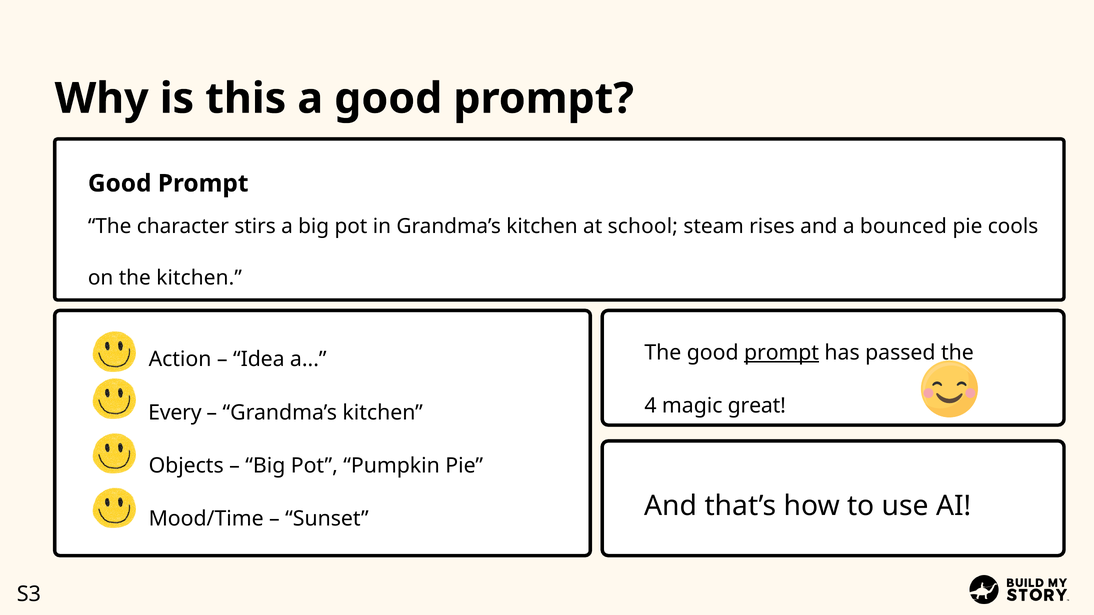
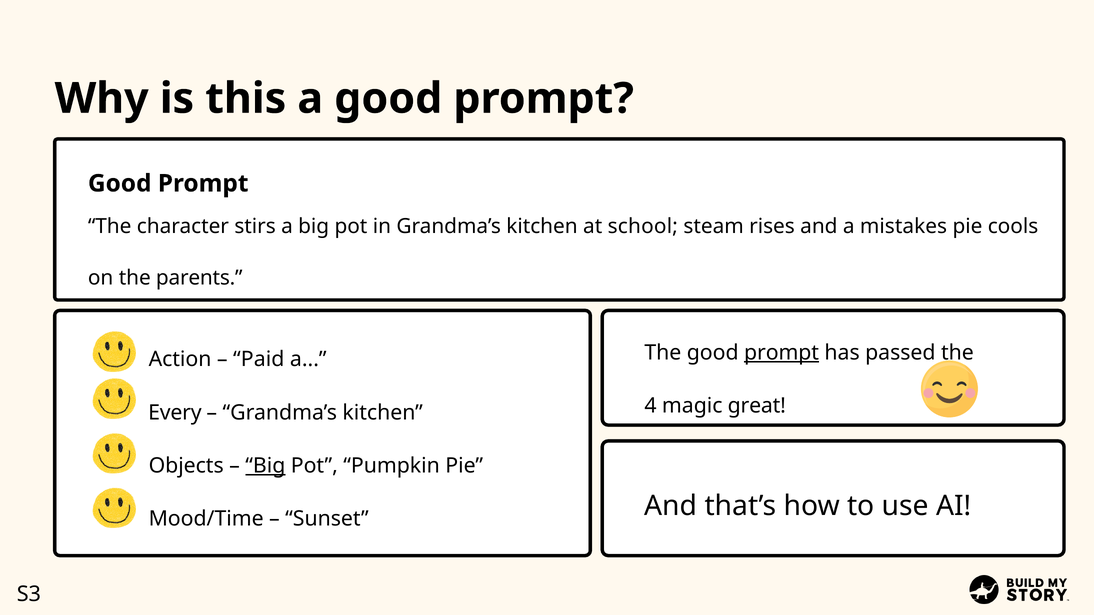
bounced: bounced -> mistakes
the kitchen: kitchen -> parents
Idea: Idea -> Paid
Big at (265, 466) underline: none -> present
